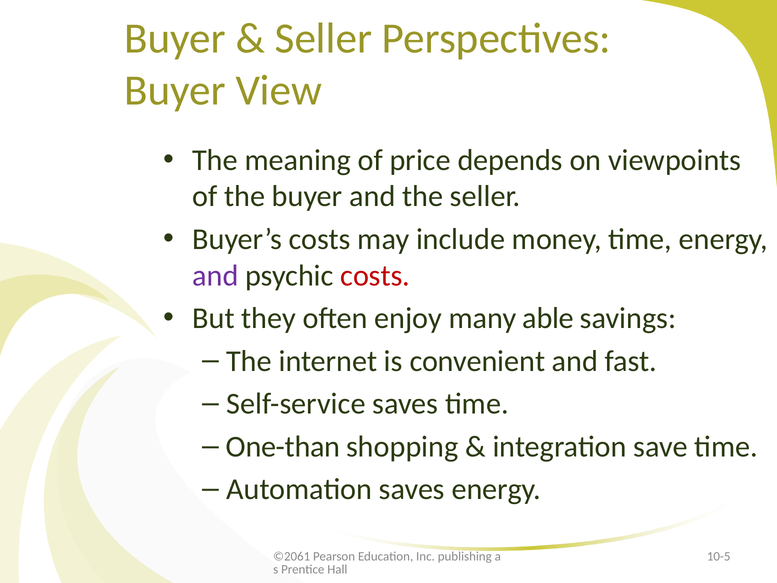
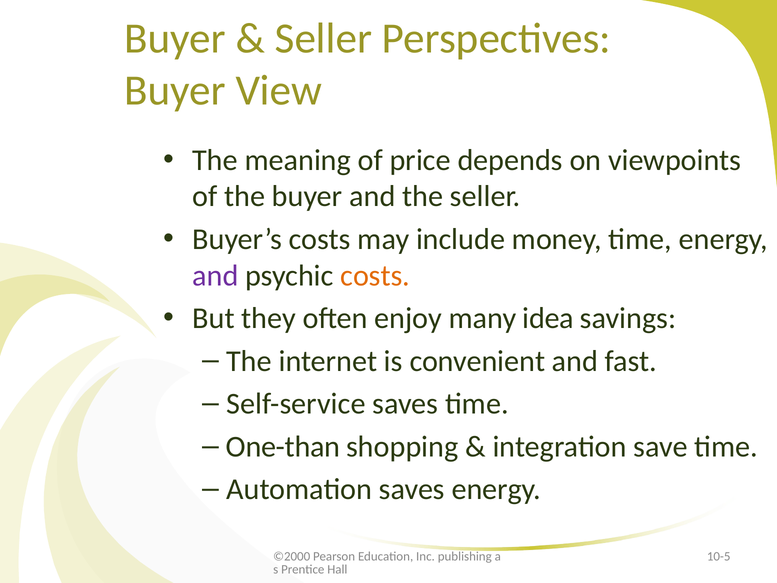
costs at (375, 275) colour: red -> orange
able: able -> idea
©2061: ©2061 -> ©2000
